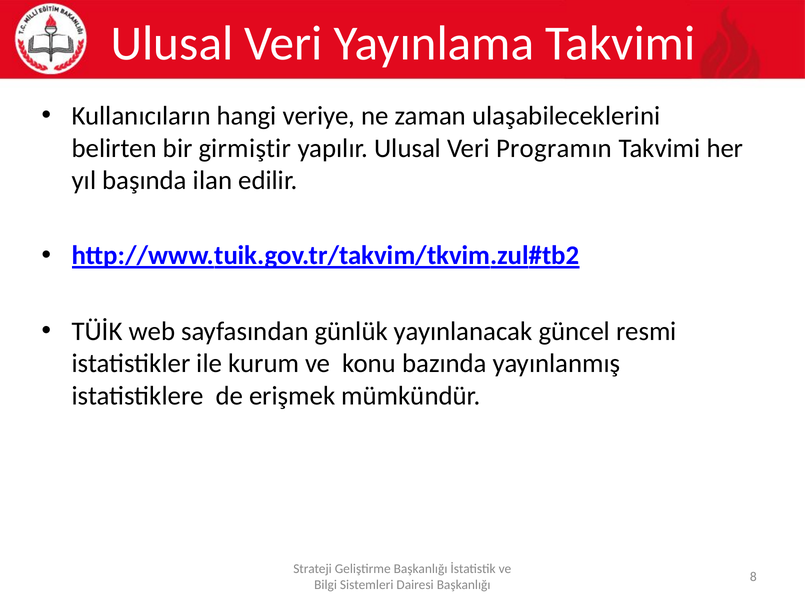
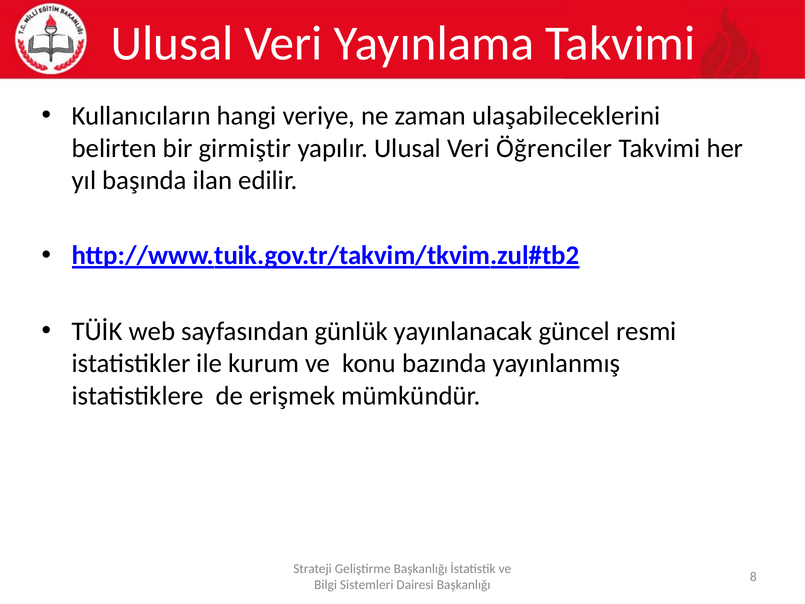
Programın: Programın -> Öğrenciler
